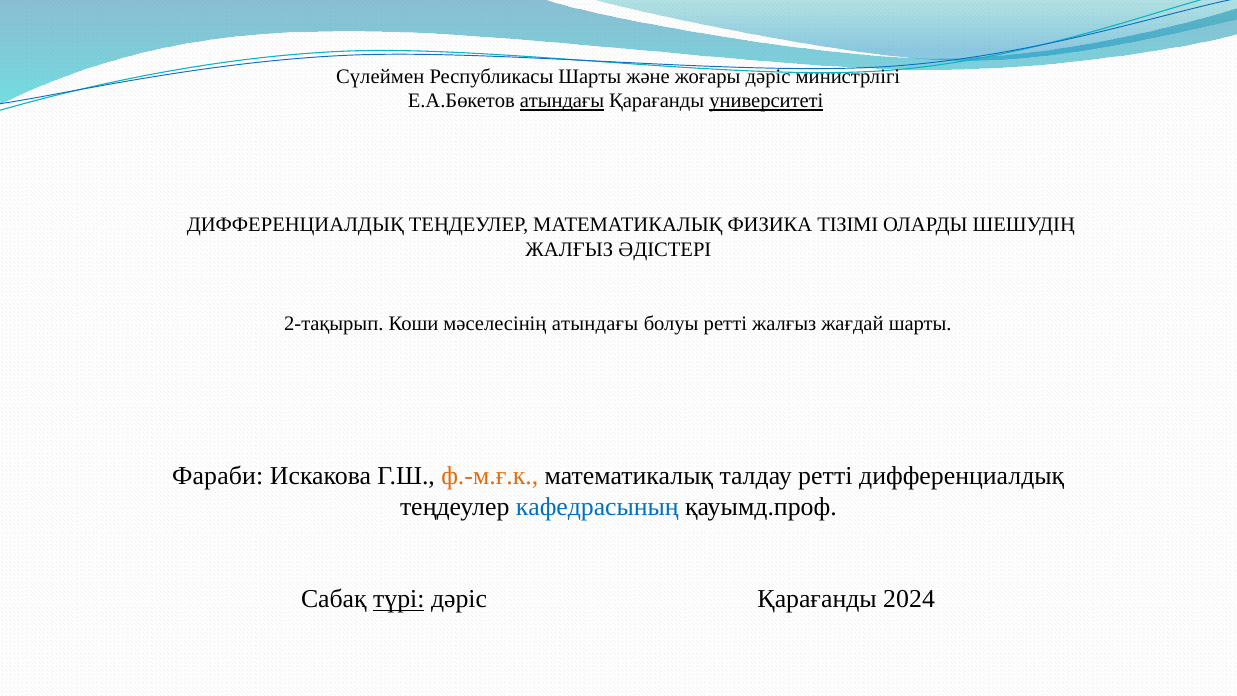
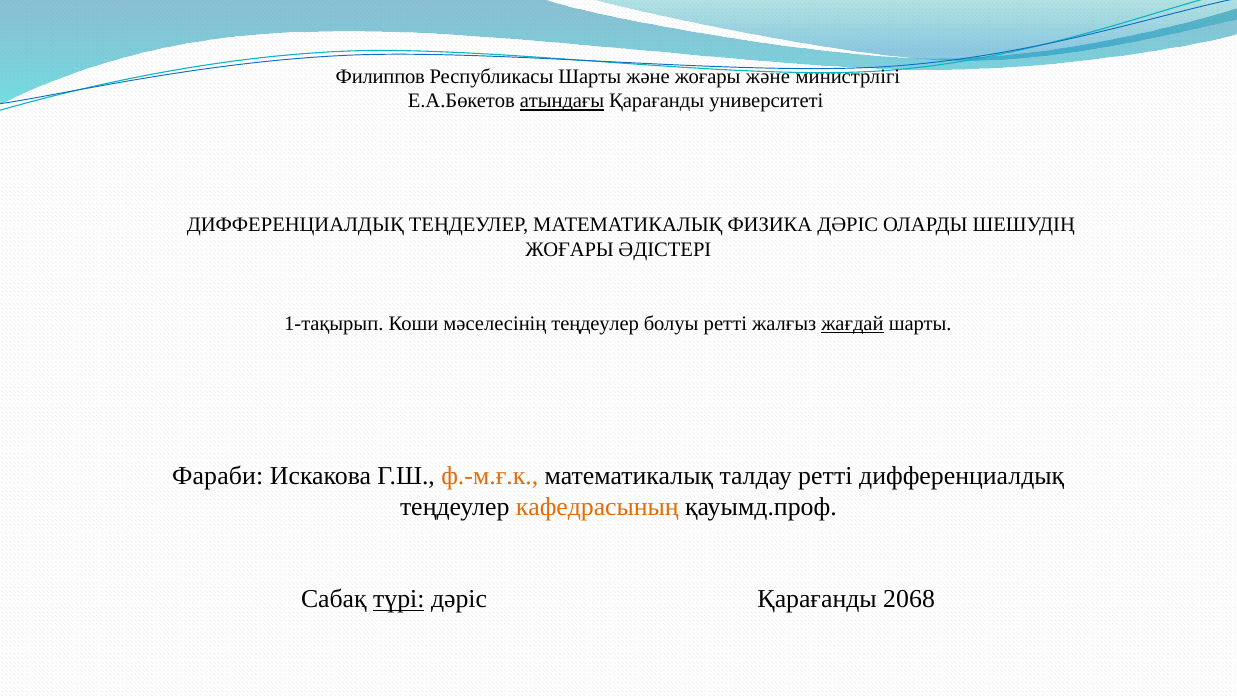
Сүлеймен: Сүлеймен -> Филиппов
жоғары дәріс: дәріс -> және
университеті underline: present -> none
ФИЗИКА ТІЗІМІ: ТІЗІМІ -> ДӘРІС
ЖАЛҒЫЗ at (569, 249): ЖАЛҒЫЗ -> ЖОҒАРЫ
2-тақырып: 2-тақырып -> 1-тақырып
мәселесінің атындағы: атындағы -> теңдеулер
жағдай underline: none -> present
кафедрасының colour: blue -> orange
2024: 2024 -> 2068
